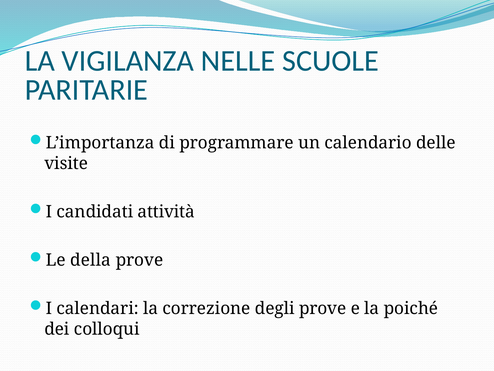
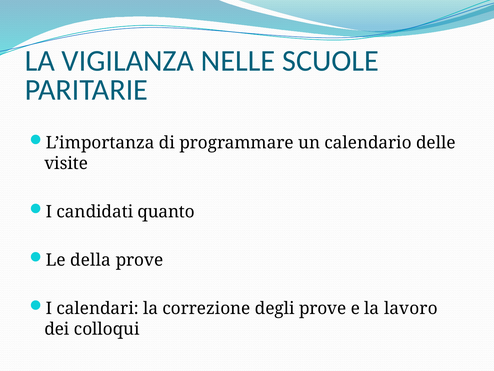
attività: attività -> quanto
poiché: poiché -> lavoro
